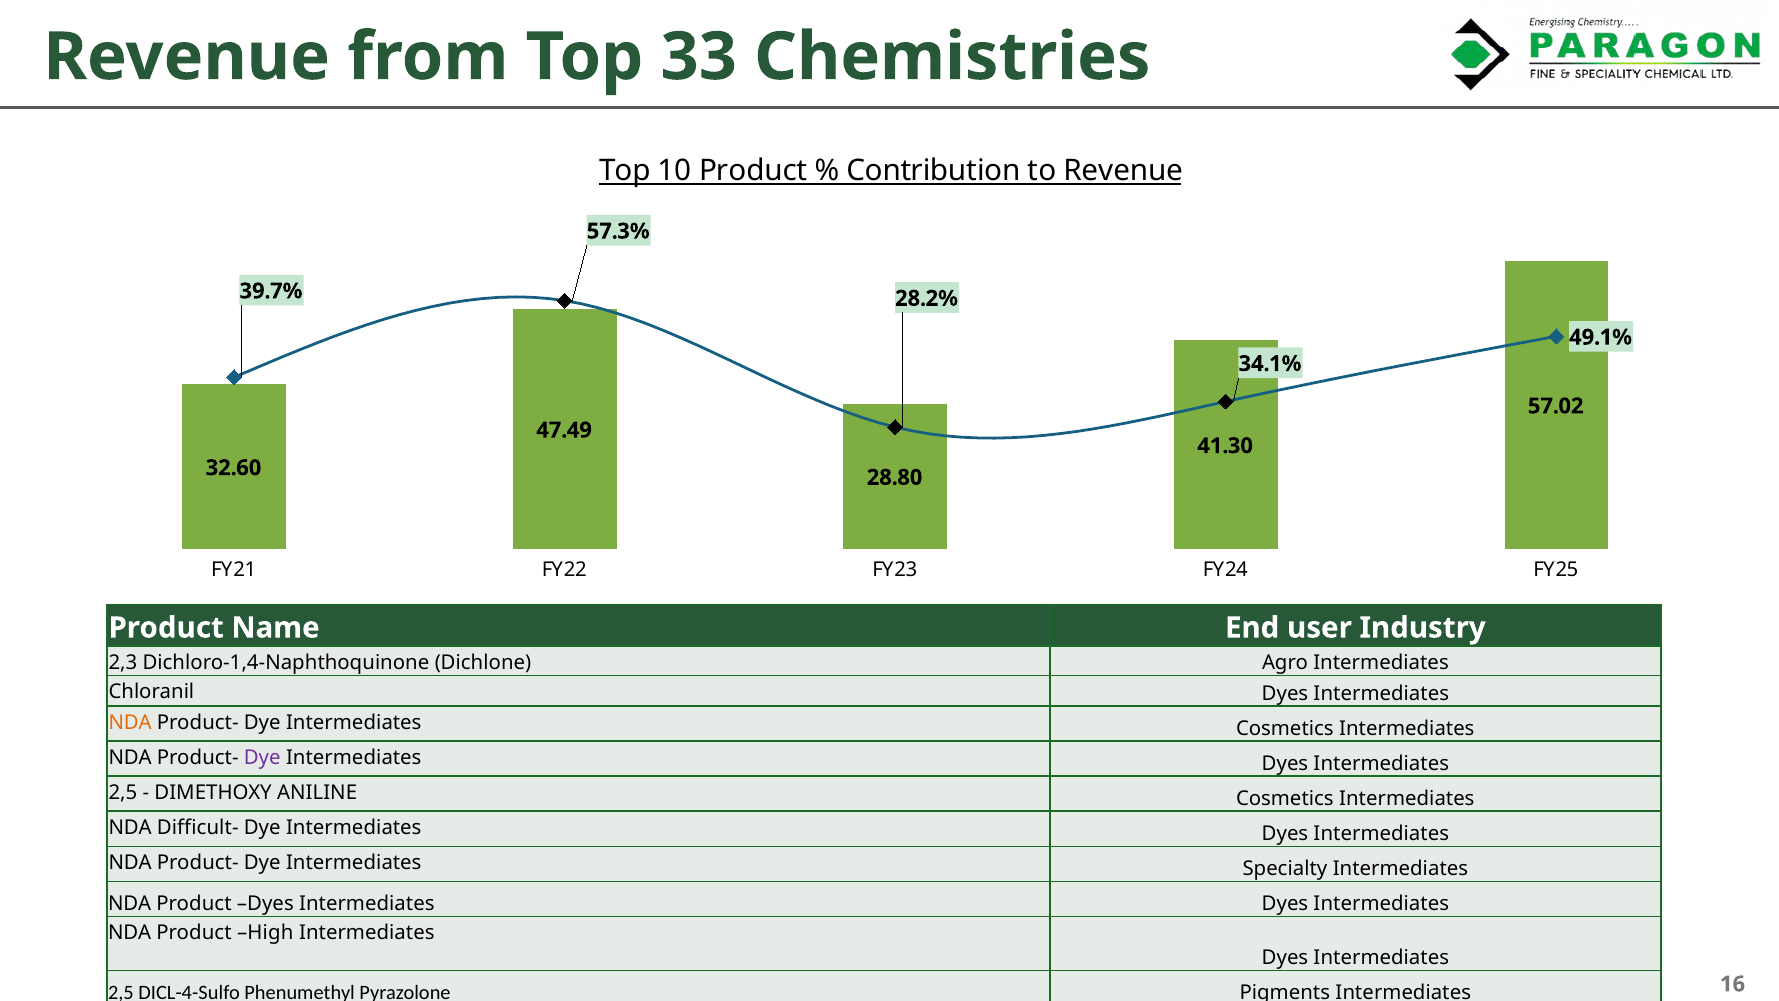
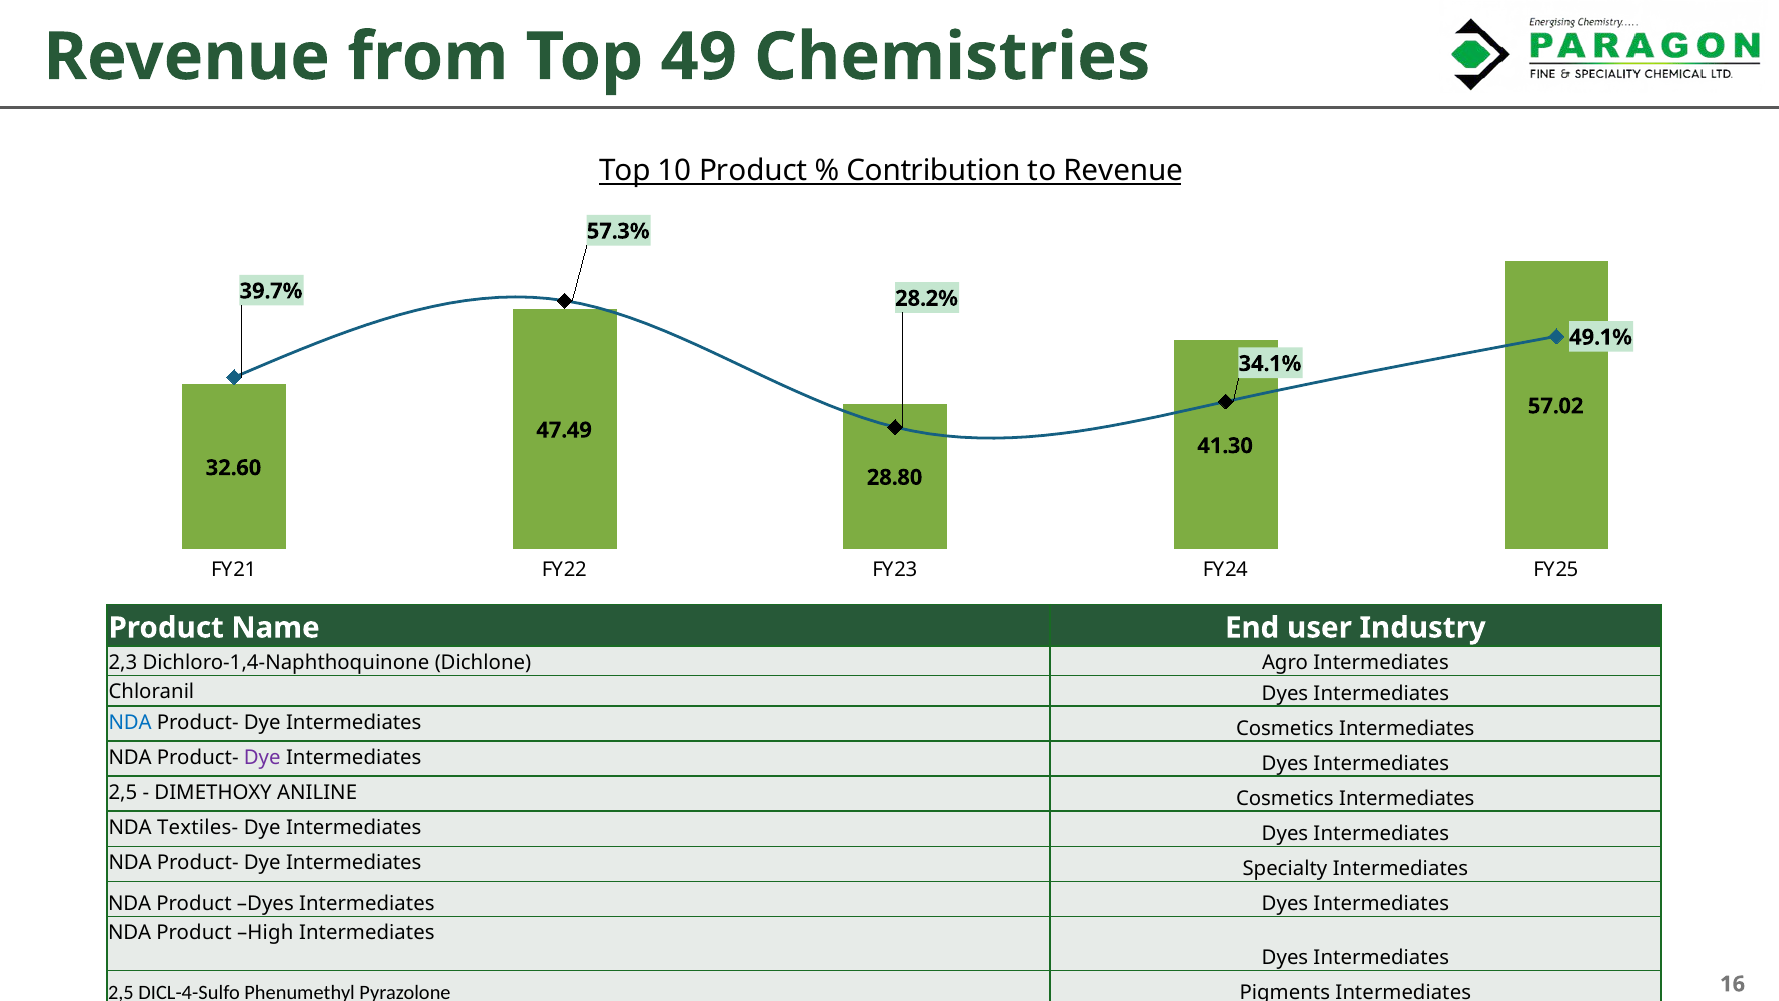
33: 33 -> 49
NDA at (130, 722) colour: orange -> blue
Difficult-: Difficult- -> Textiles-
